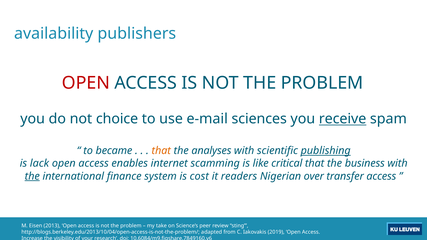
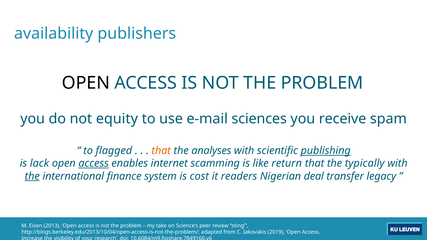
OPEN at (86, 83) colour: red -> black
choice: choice -> equity
receive underline: present -> none
became: became -> flagged
access at (94, 164) underline: none -> present
critical: critical -> return
business: business -> typically
over: over -> deal
transfer access: access -> legacy
